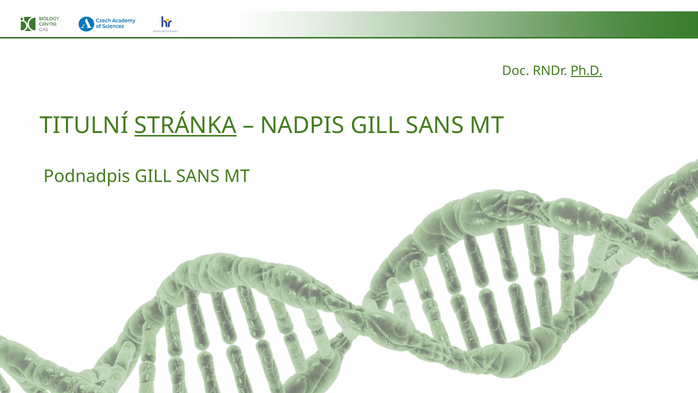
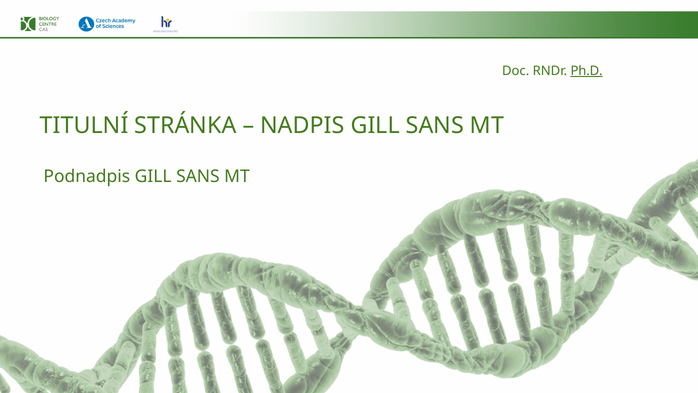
STRÁNKA underline: present -> none
